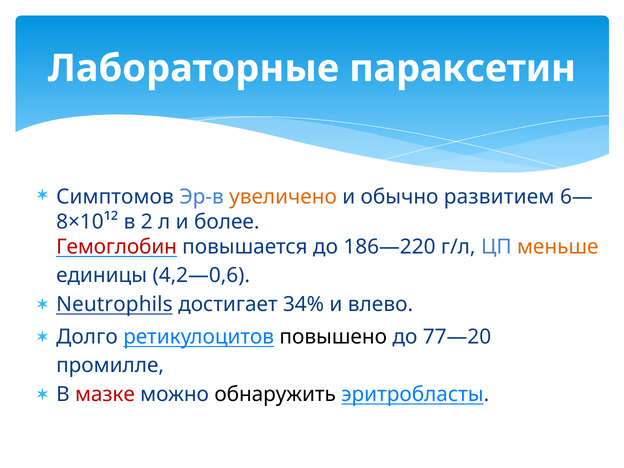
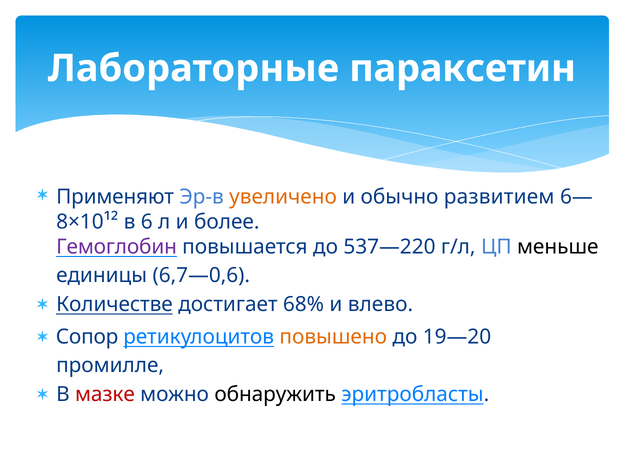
Симптомов: Симптомов -> Применяют
2: 2 -> 6
Гемоглобин colour: red -> purple
186—220: 186—220 -> 537—220
меньше colour: orange -> black
4,2—0,6: 4,2—0,6 -> 6,7—0,6
Neutrophils: Neutrophils -> Количестве
34%: 34% -> 68%
Долго: Долго -> Сопор
повышено colour: black -> orange
77—20: 77—20 -> 19—20
